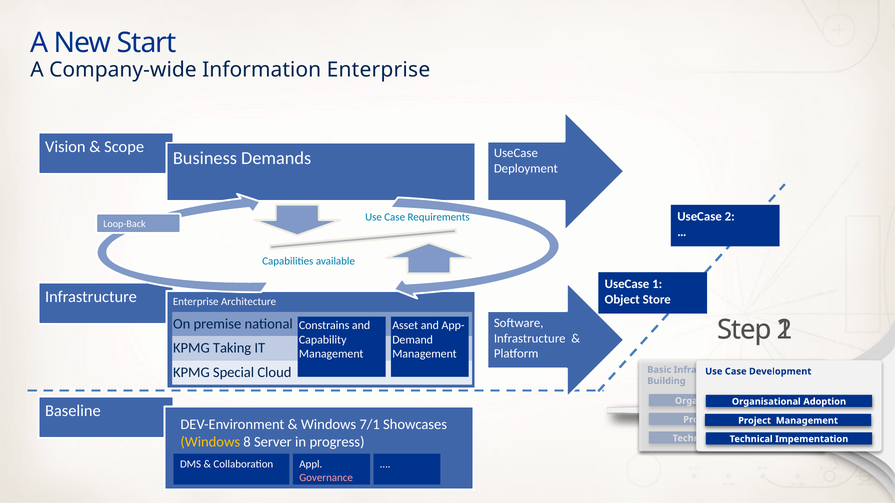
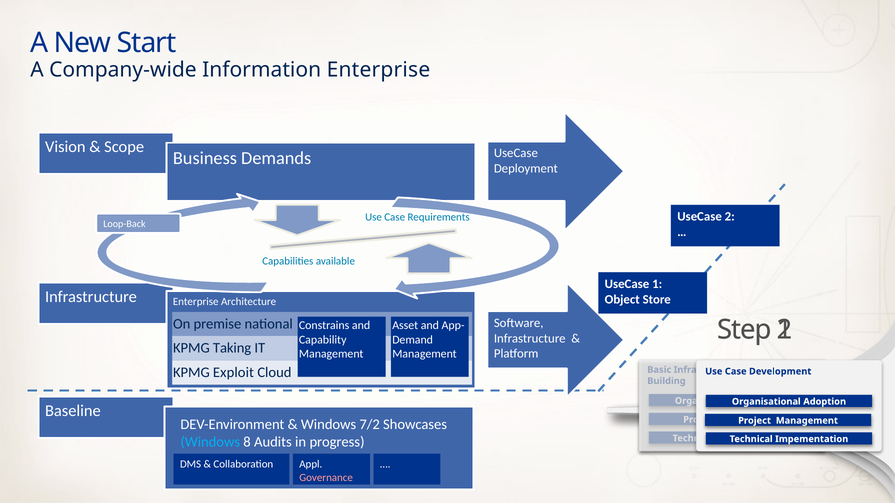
Special: Special -> Exploit
7/1: 7/1 -> 7/2
Windows at (210, 442) colour: yellow -> light blue
Server: Server -> Audits
